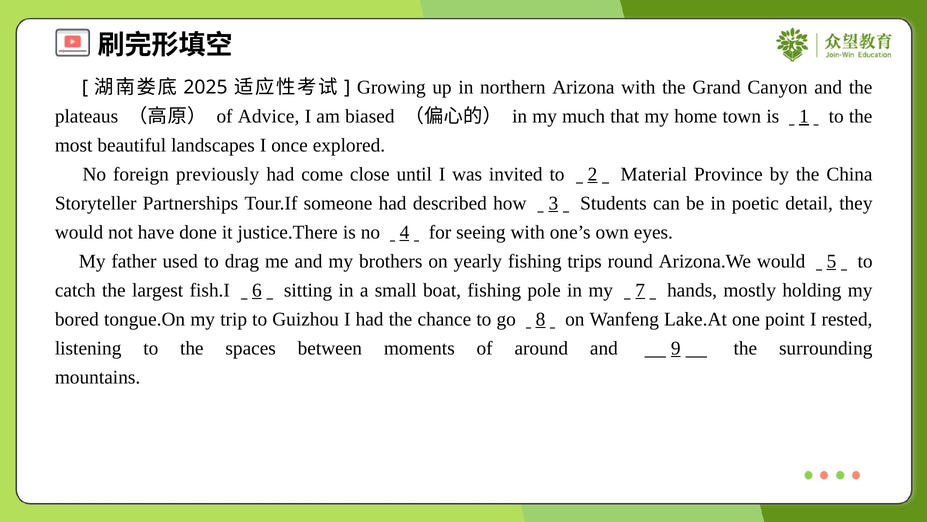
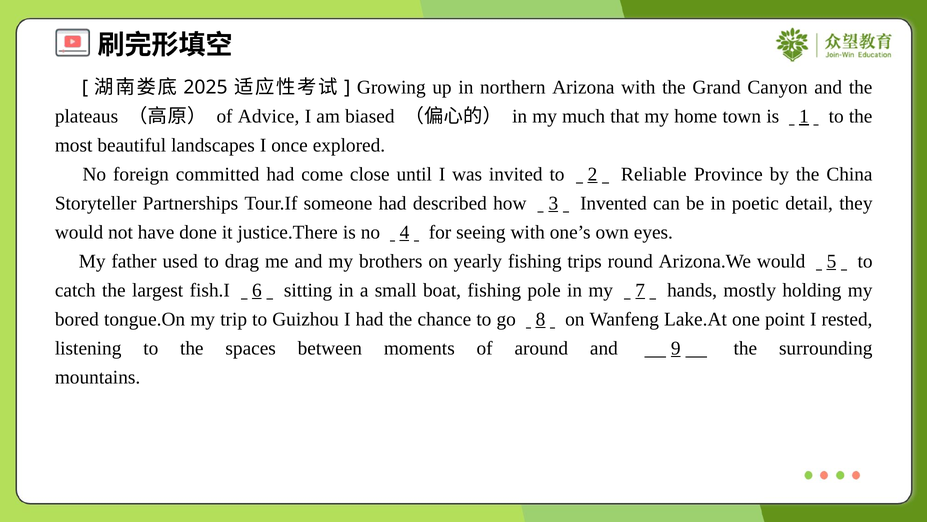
previously: previously -> committed
Material: Material -> Reliable
Students: Students -> Invented
